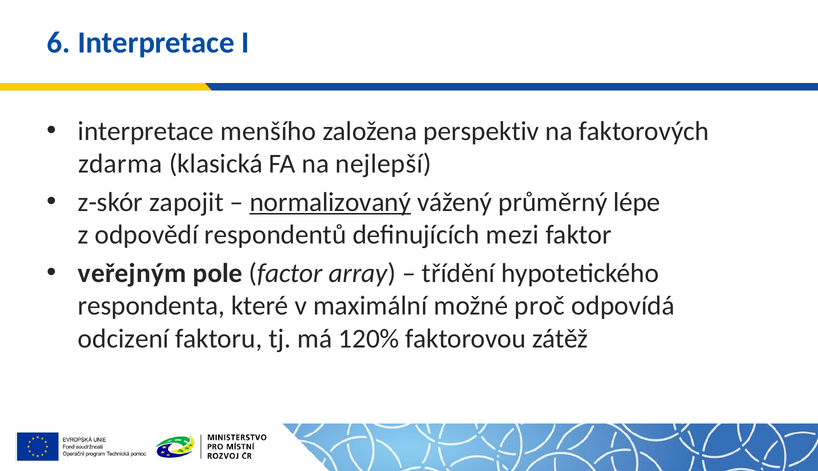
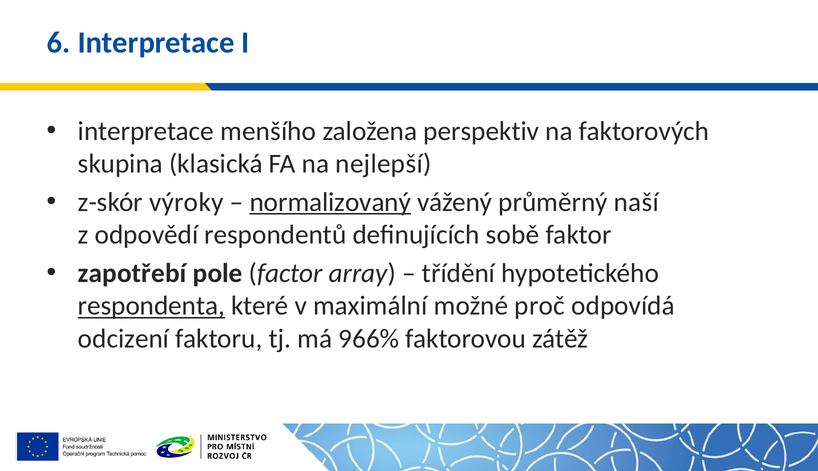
zdarma: zdarma -> skupina
zapojit: zapojit -> výroky
lépe: lépe -> naší
mezi: mezi -> sobě
veřejným: veřejným -> zapotřebí
respondenta underline: none -> present
120%: 120% -> 966%
